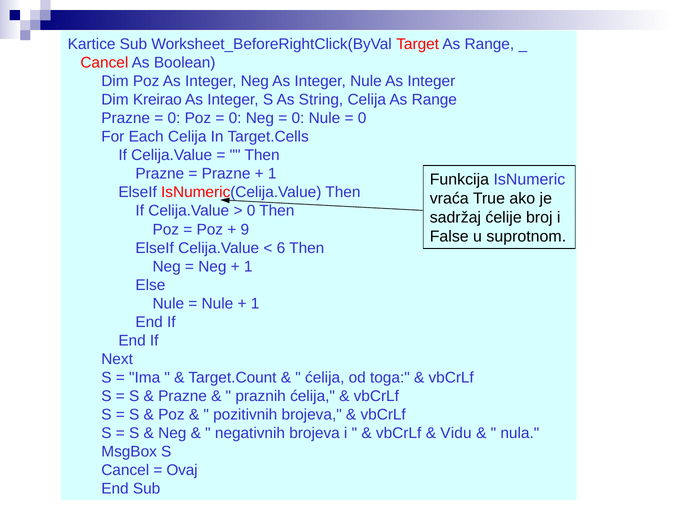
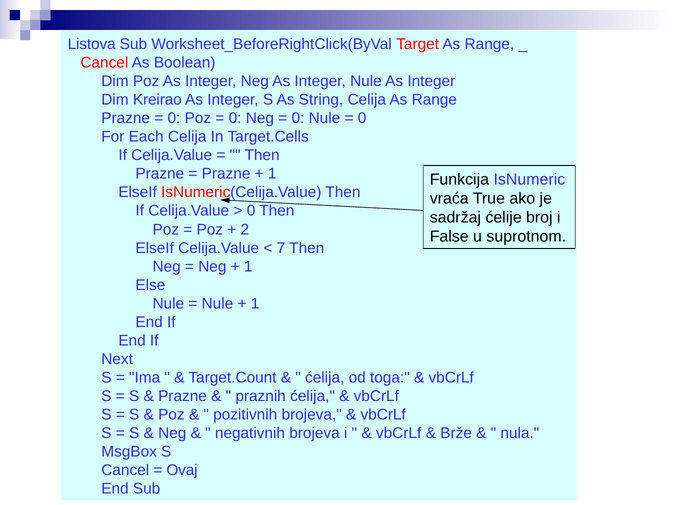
Kartice: Kartice -> Listova
9: 9 -> 2
6: 6 -> 7
Vidu: Vidu -> Brže
